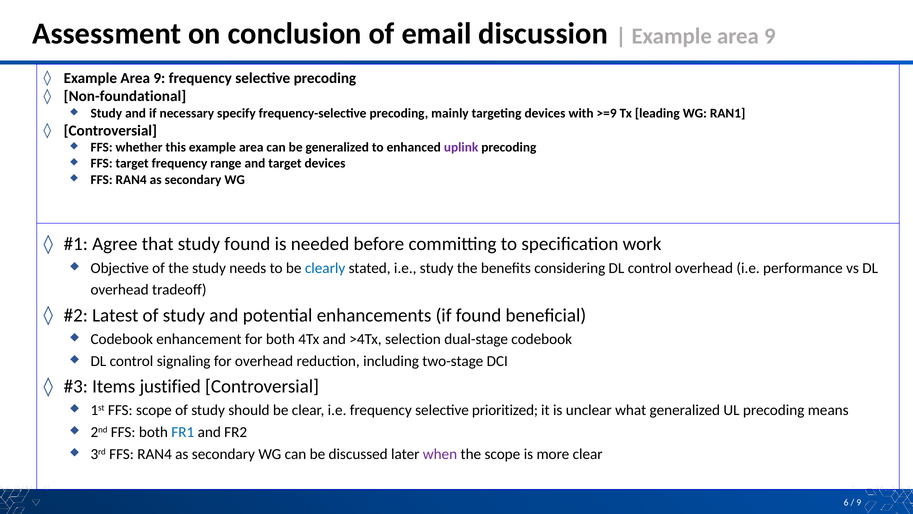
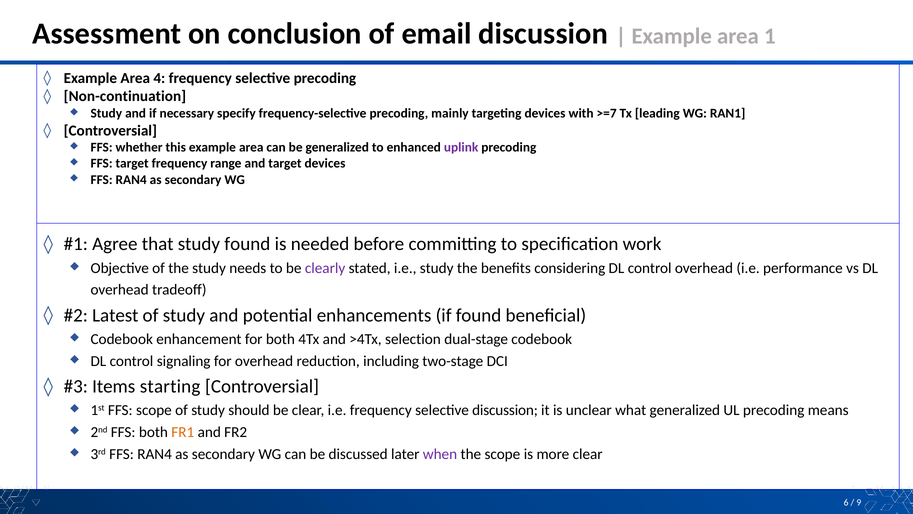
9 at (770, 36): 9 -> 1
9 at (159, 78): 9 -> 4
Non-foundational: Non-foundational -> Non-continuation
>=9: >=9 -> >=7
clearly colour: blue -> purple
justified: justified -> starting
selective prioritized: prioritized -> discussion
FR1 colour: blue -> orange
